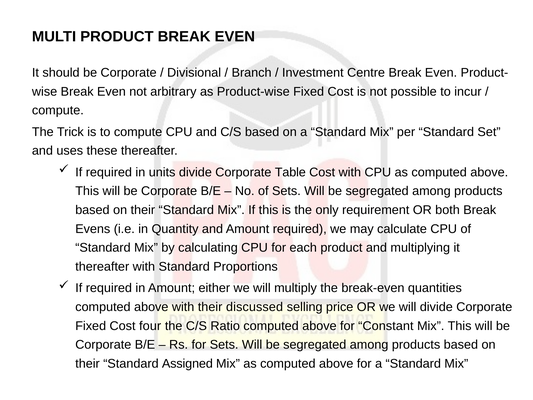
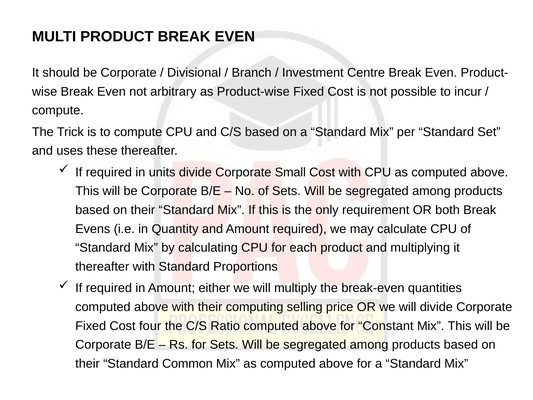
Table: Table -> Small
discussed: discussed -> computing
Assigned: Assigned -> Common
